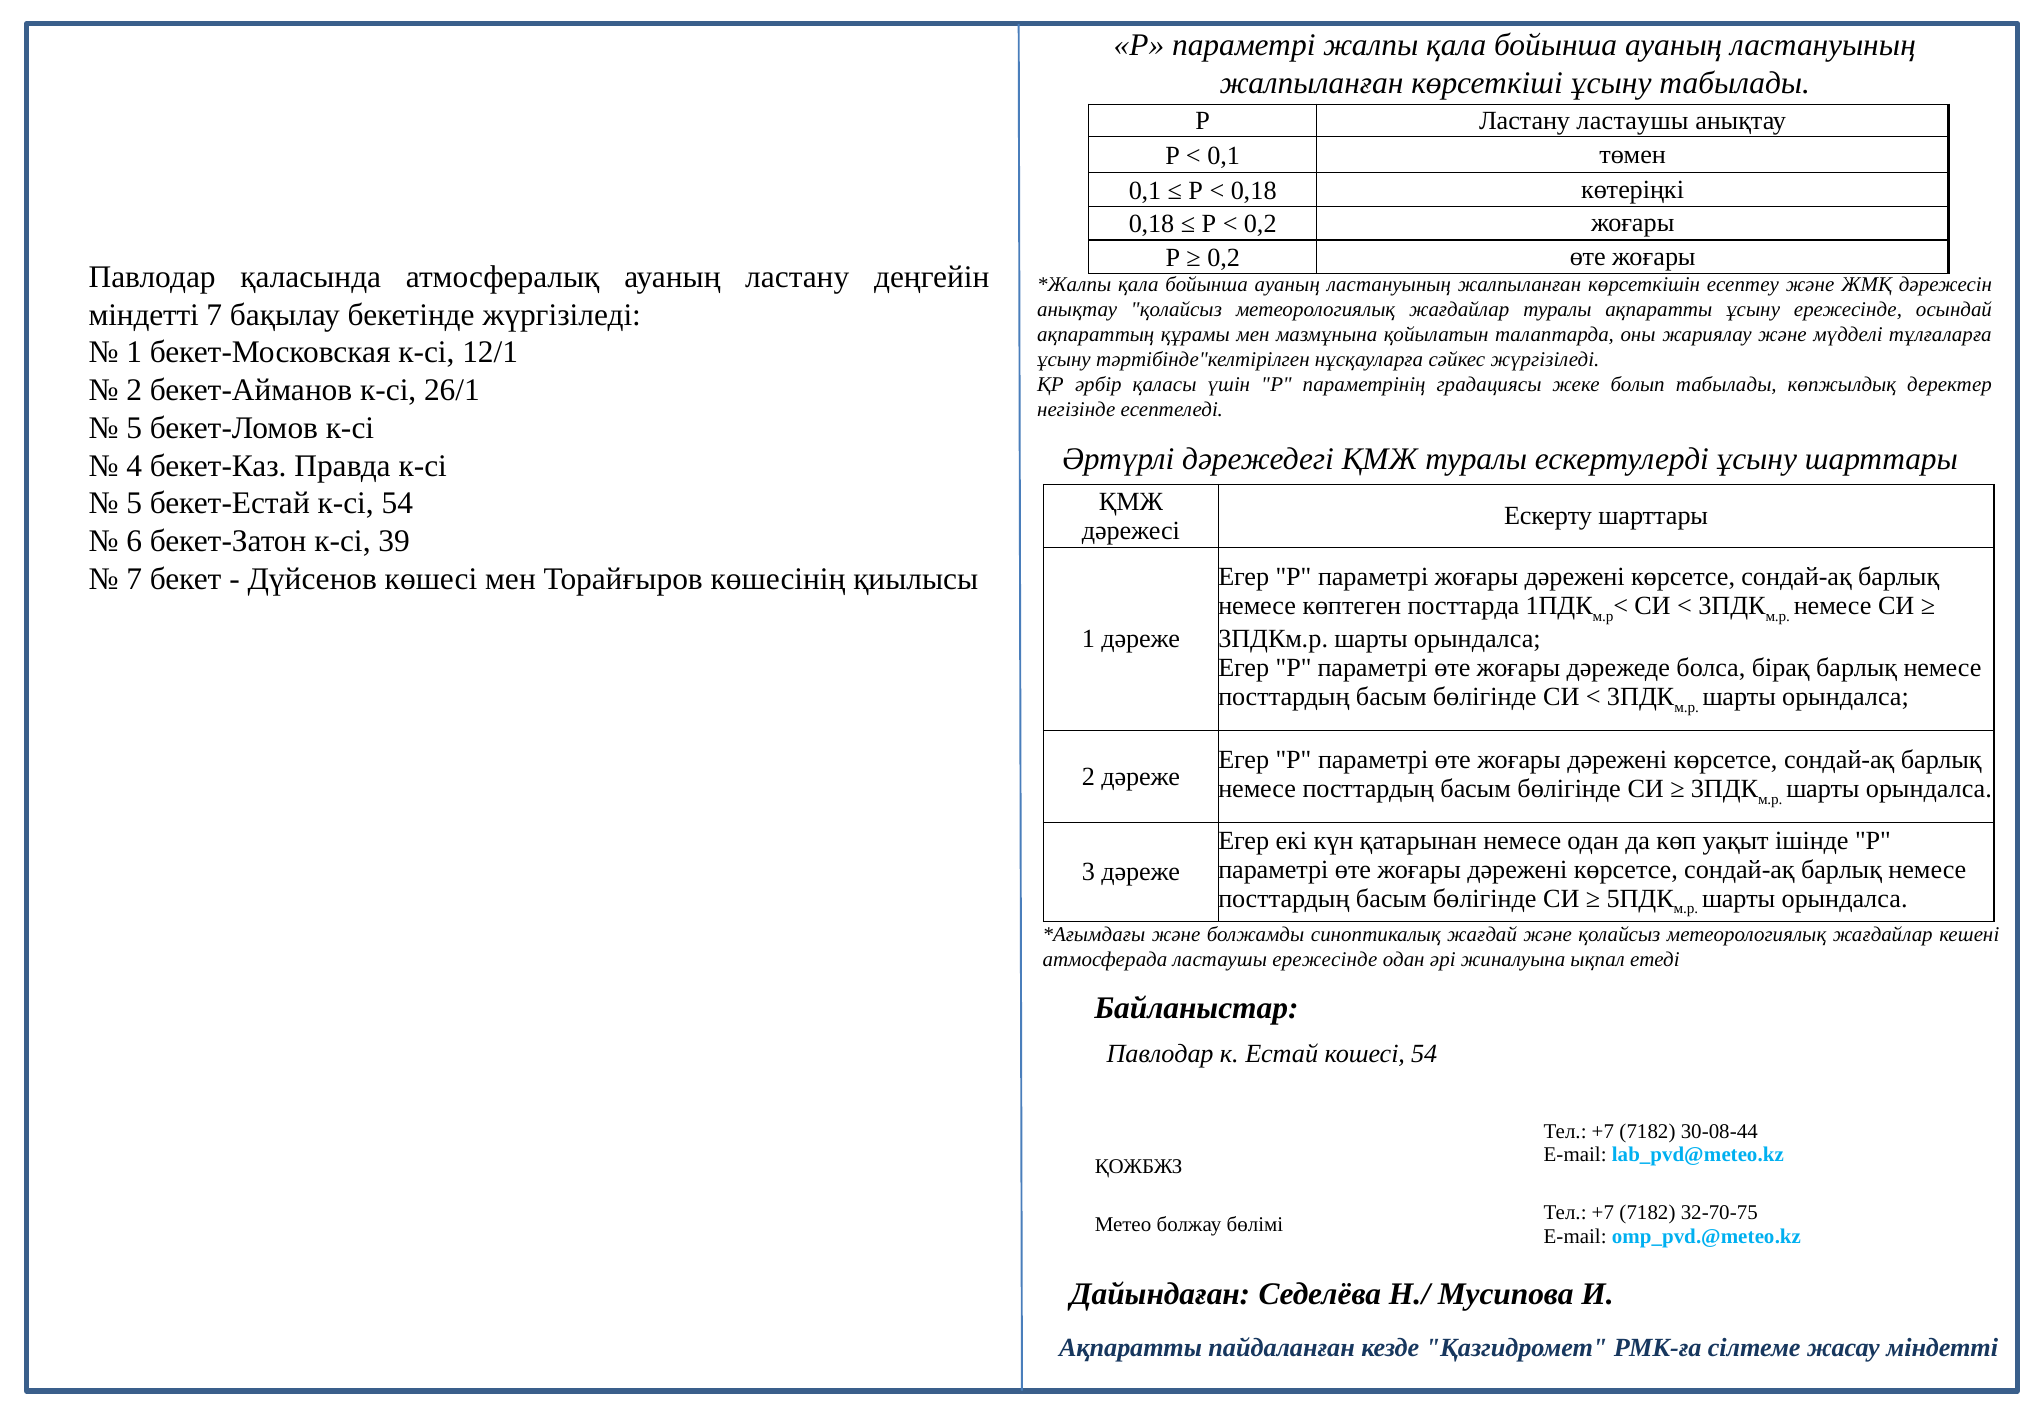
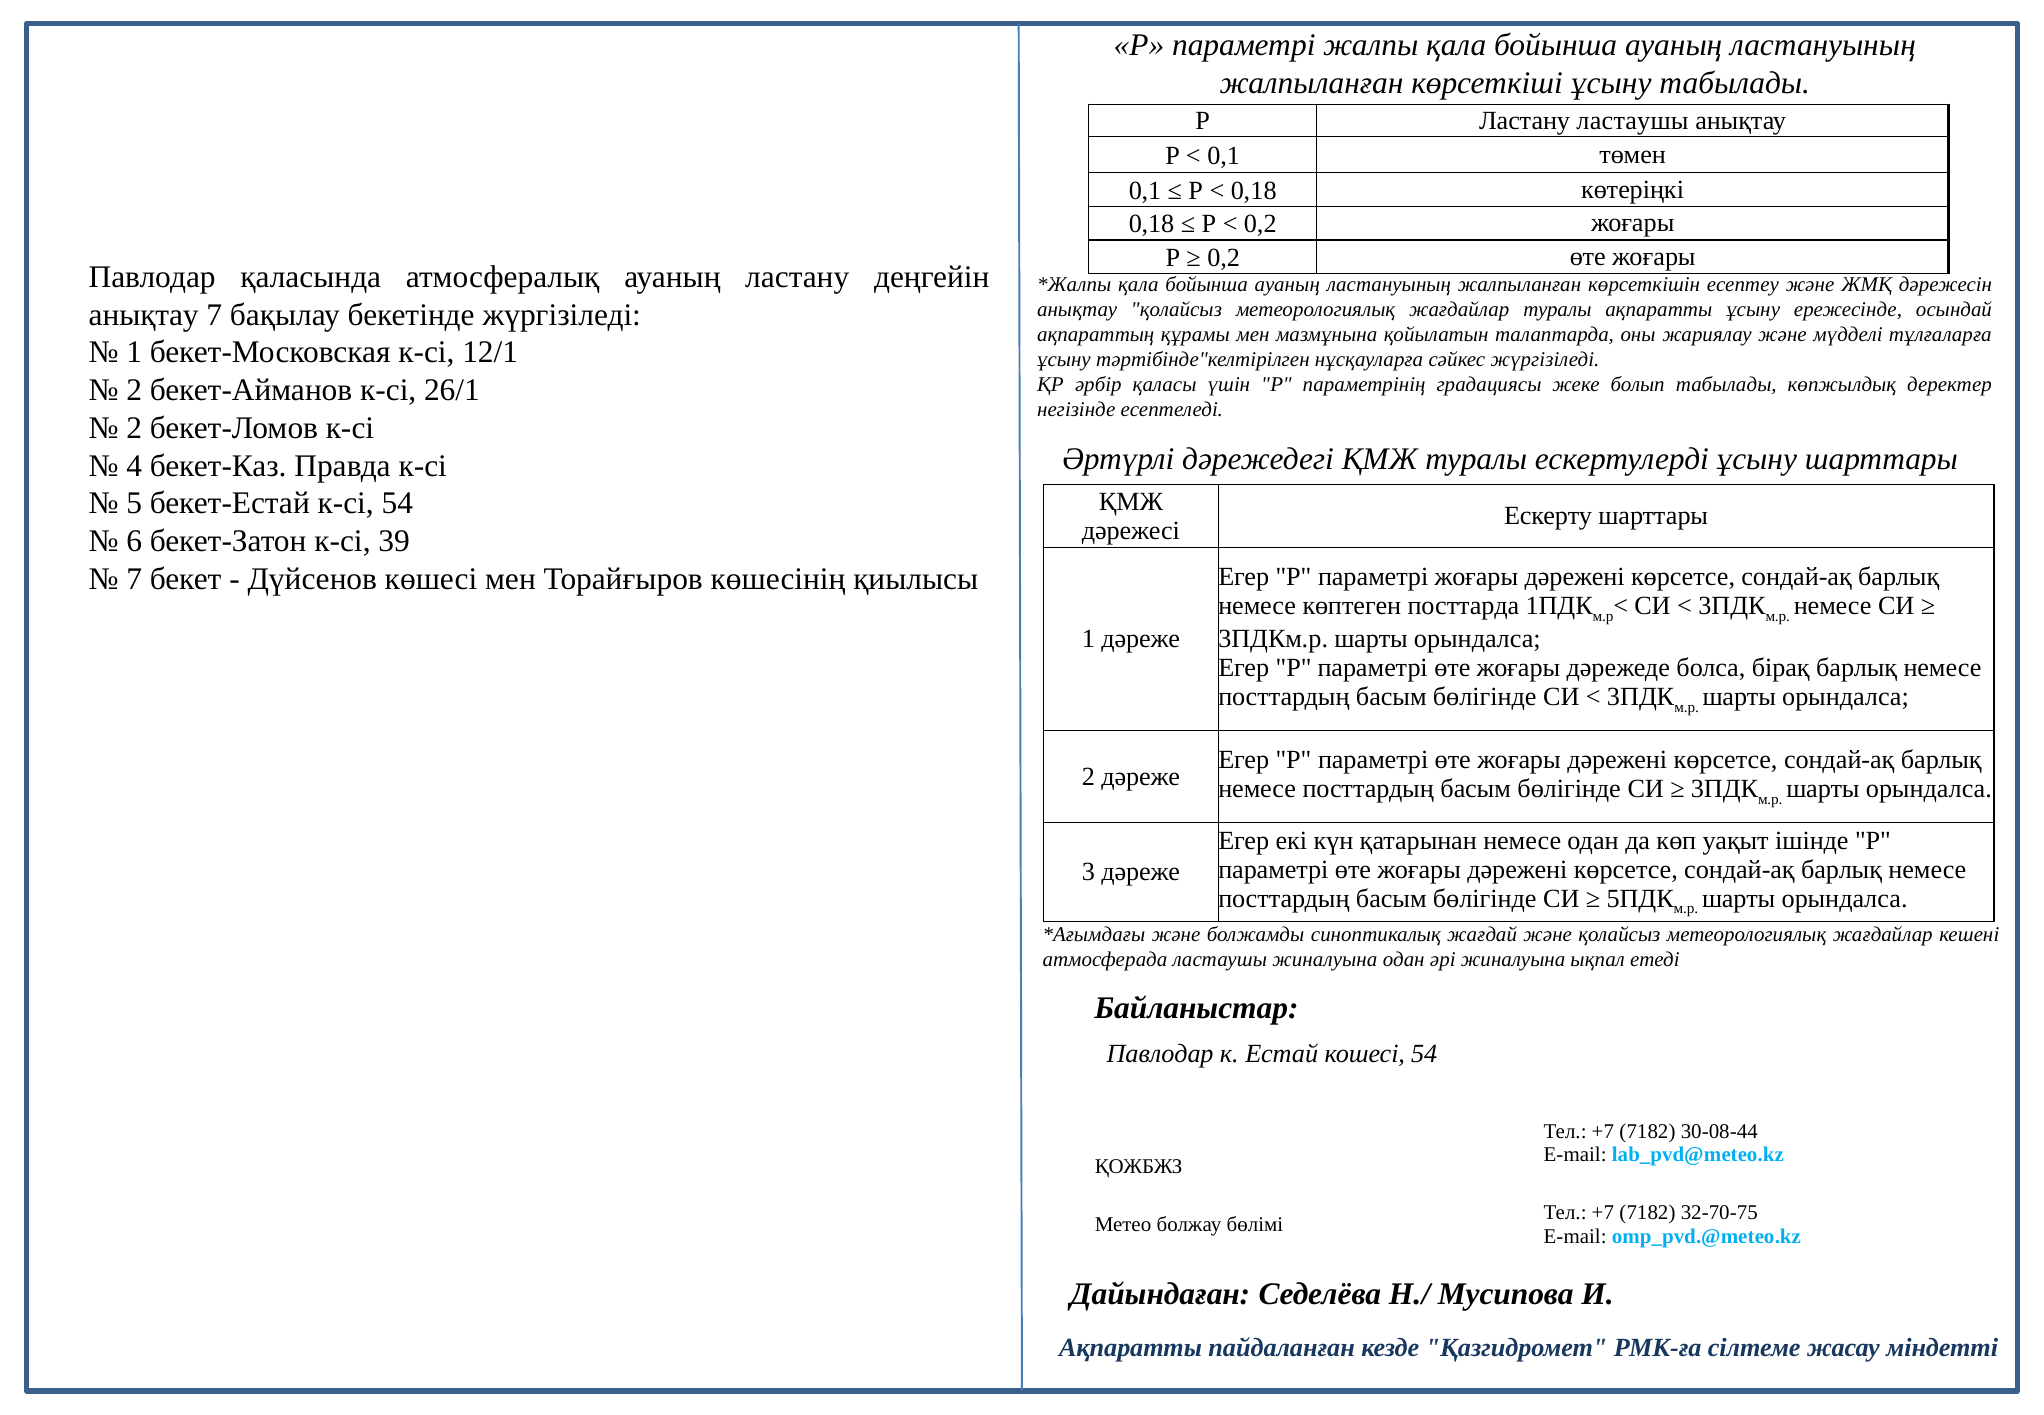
міндетті at (144, 315): міндетті -> анықтау
5 at (134, 428): 5 -> 2
ластаушы ережесінде: ережесінде -> жиналуына
